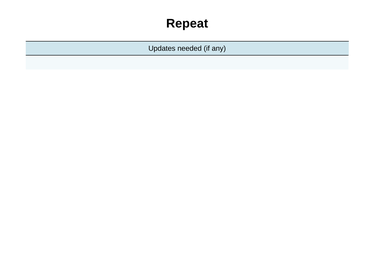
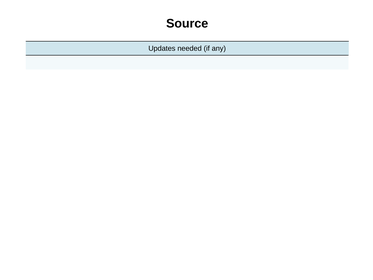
Repeat: Repeat -> Source
